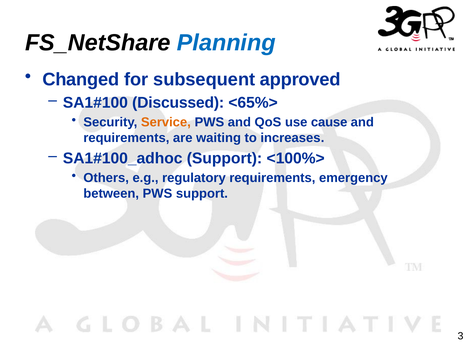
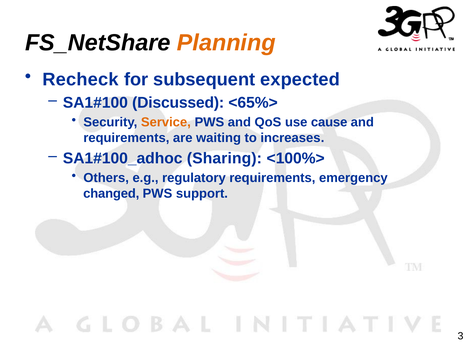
Planning colour: blue -> orange
Changed: Changed -> Recheck
approved: approved -> expected
Support at (224, 158): Support -> Sharing
between: between -> changed
